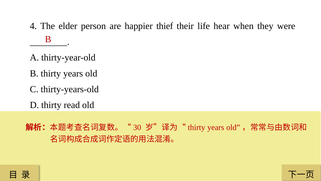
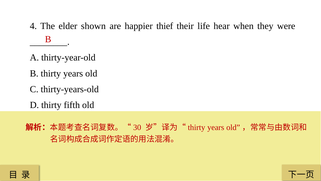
person: person -> shown
read: read -> fifth
